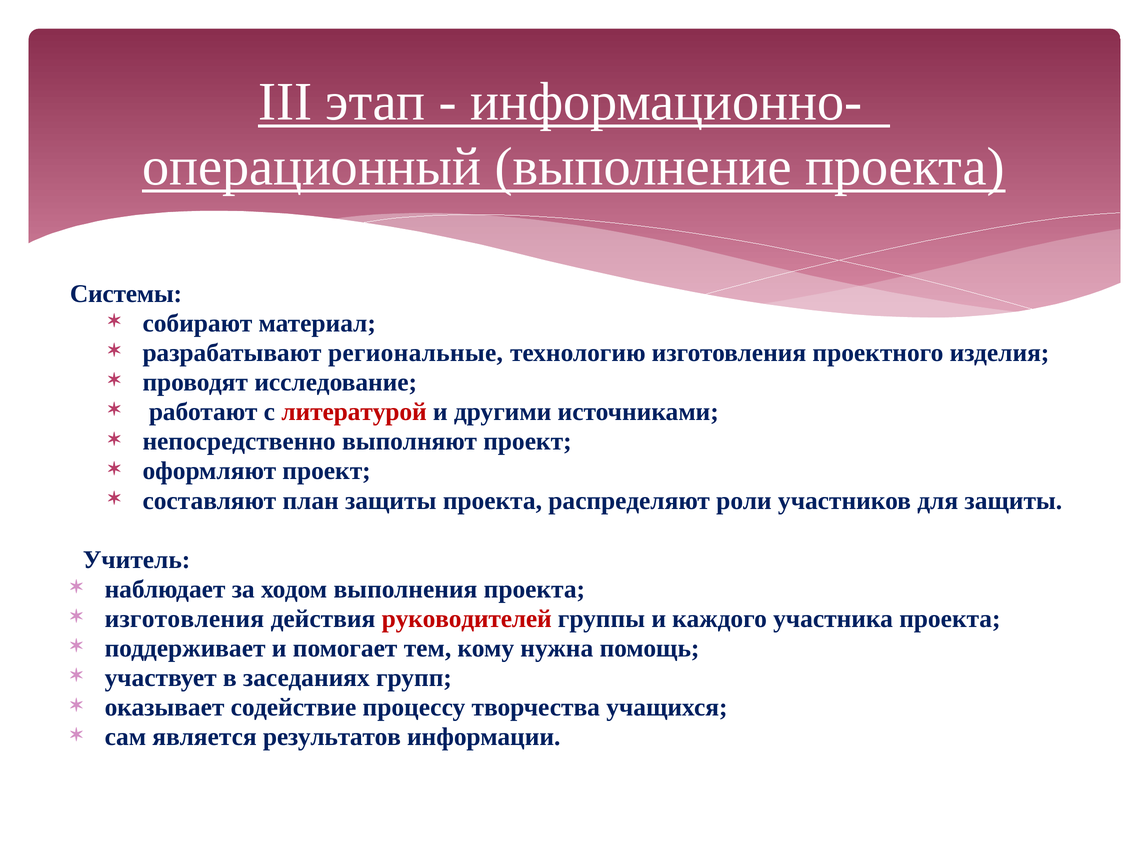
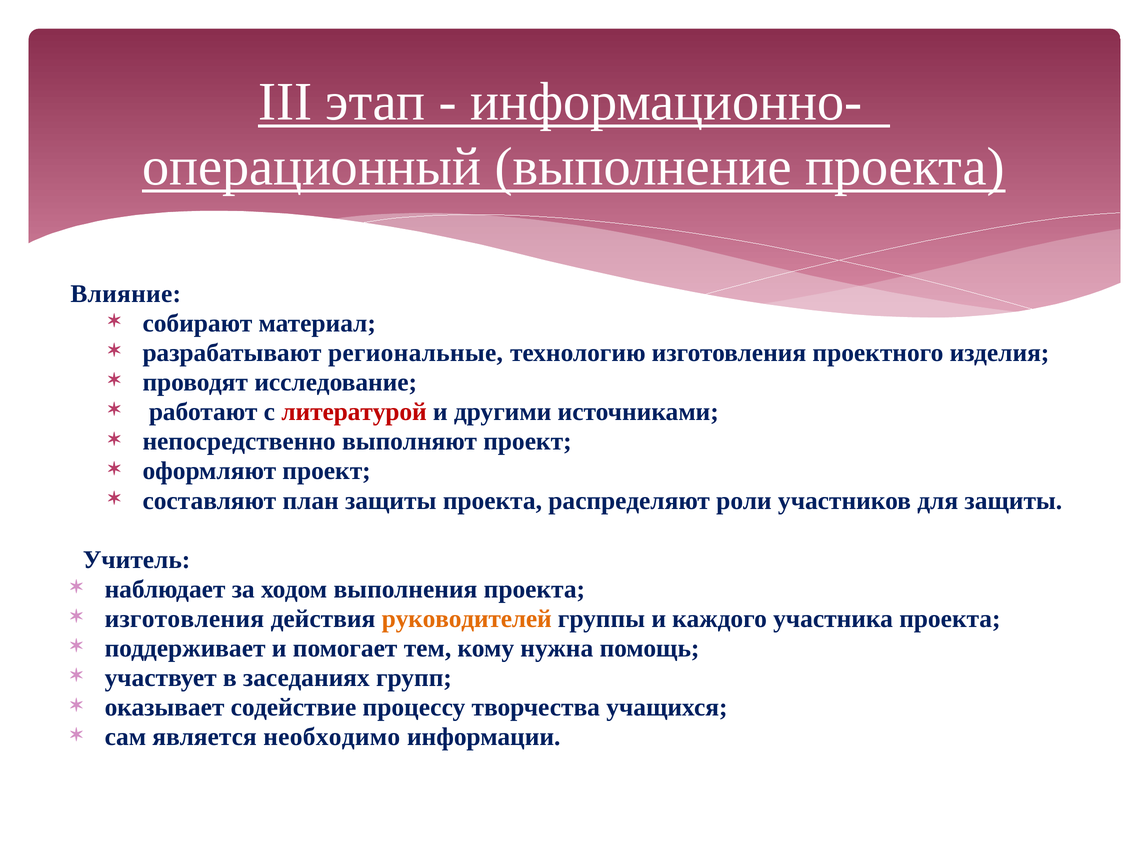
Системы: Системы -> Влияние
руководителей colour: red -> orange
результатов: результатов -> необходимо
